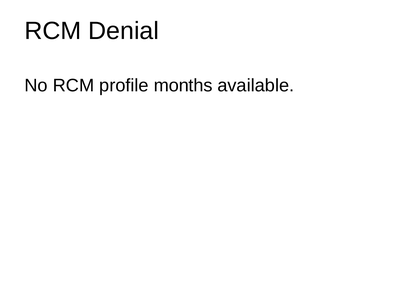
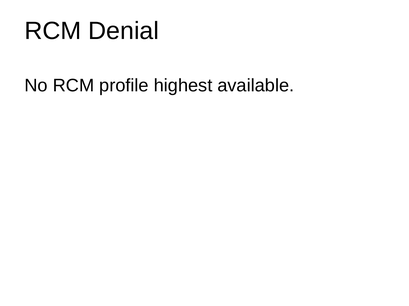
months: months -> highest
